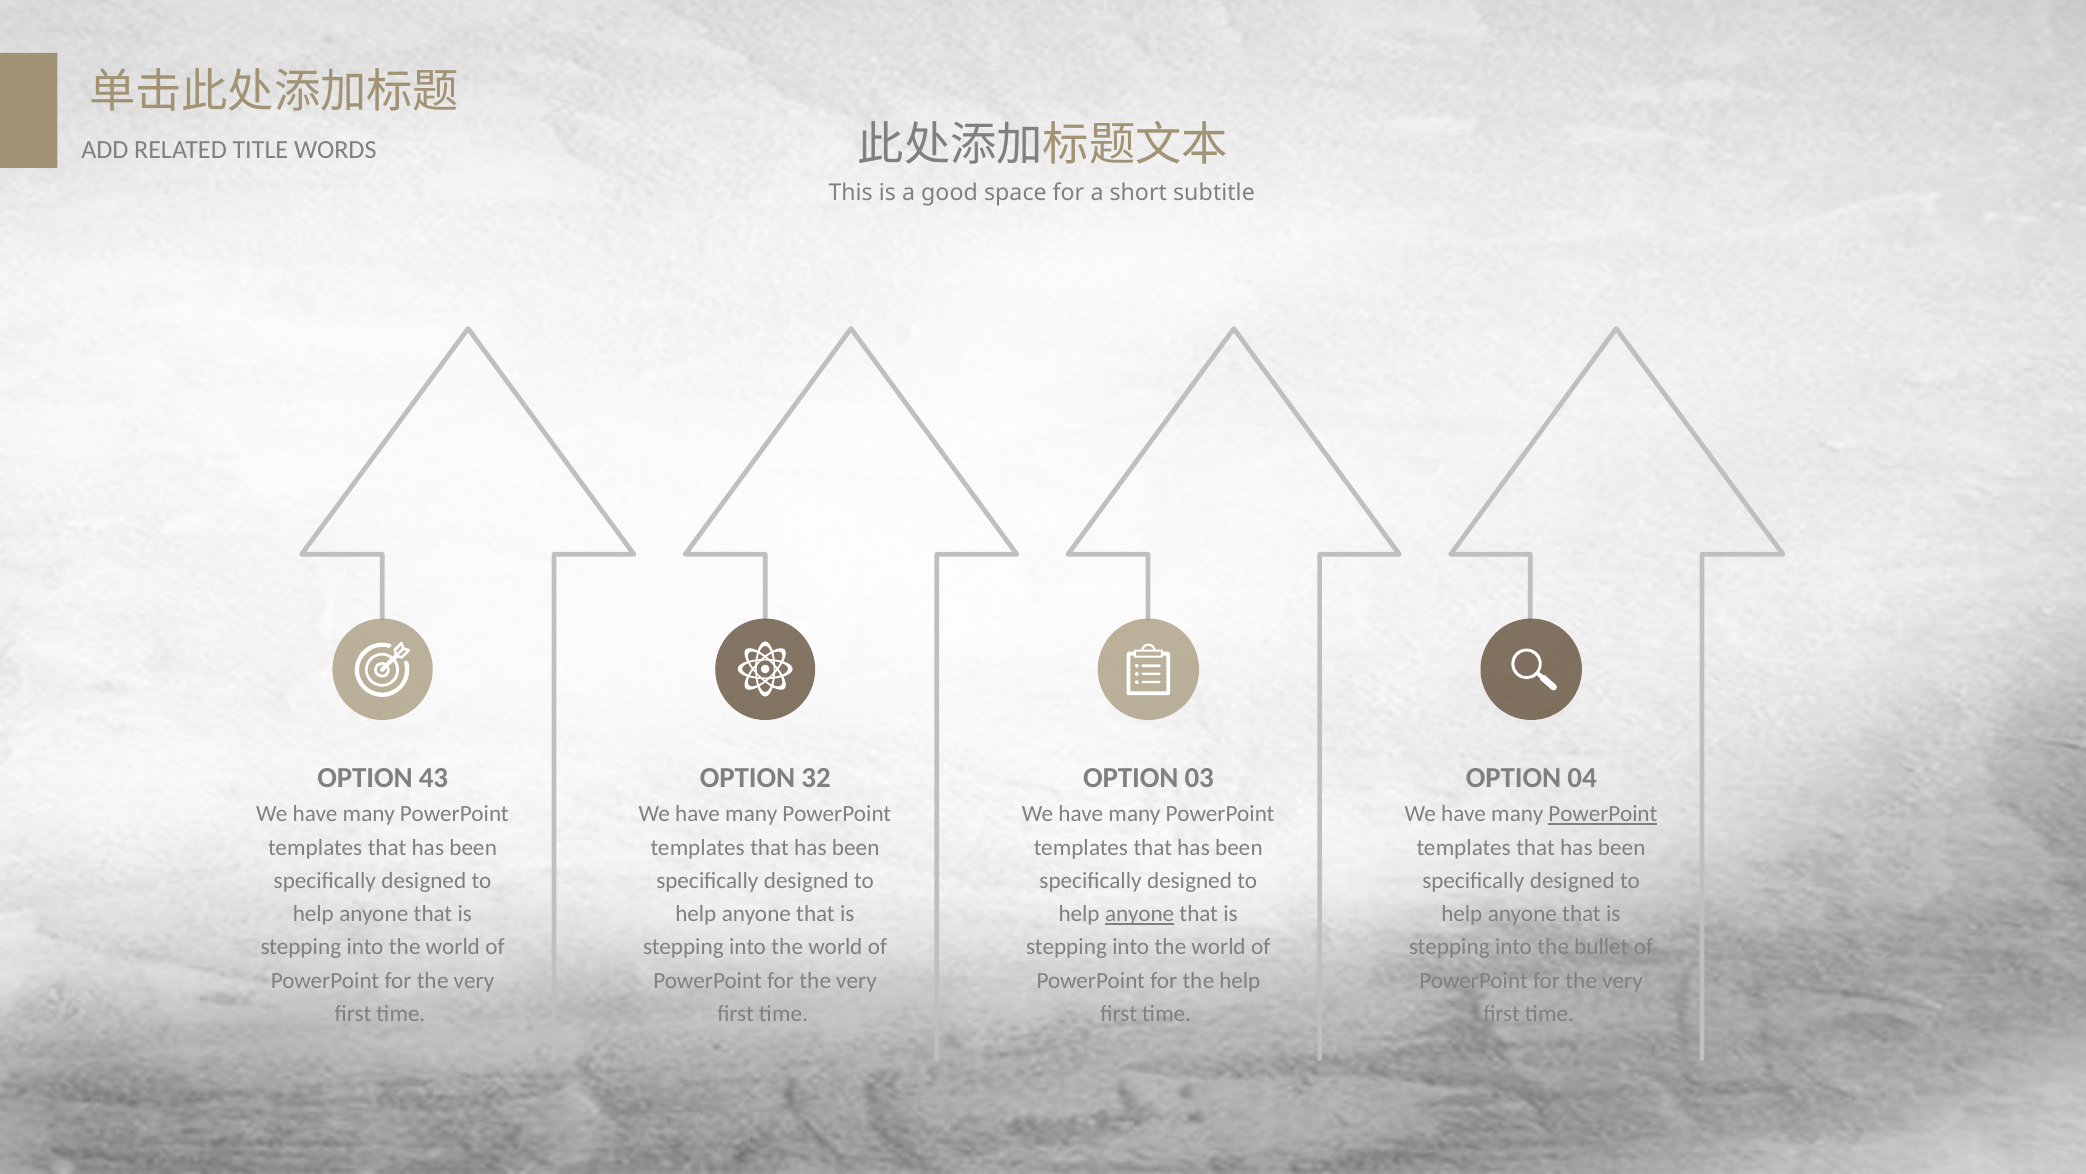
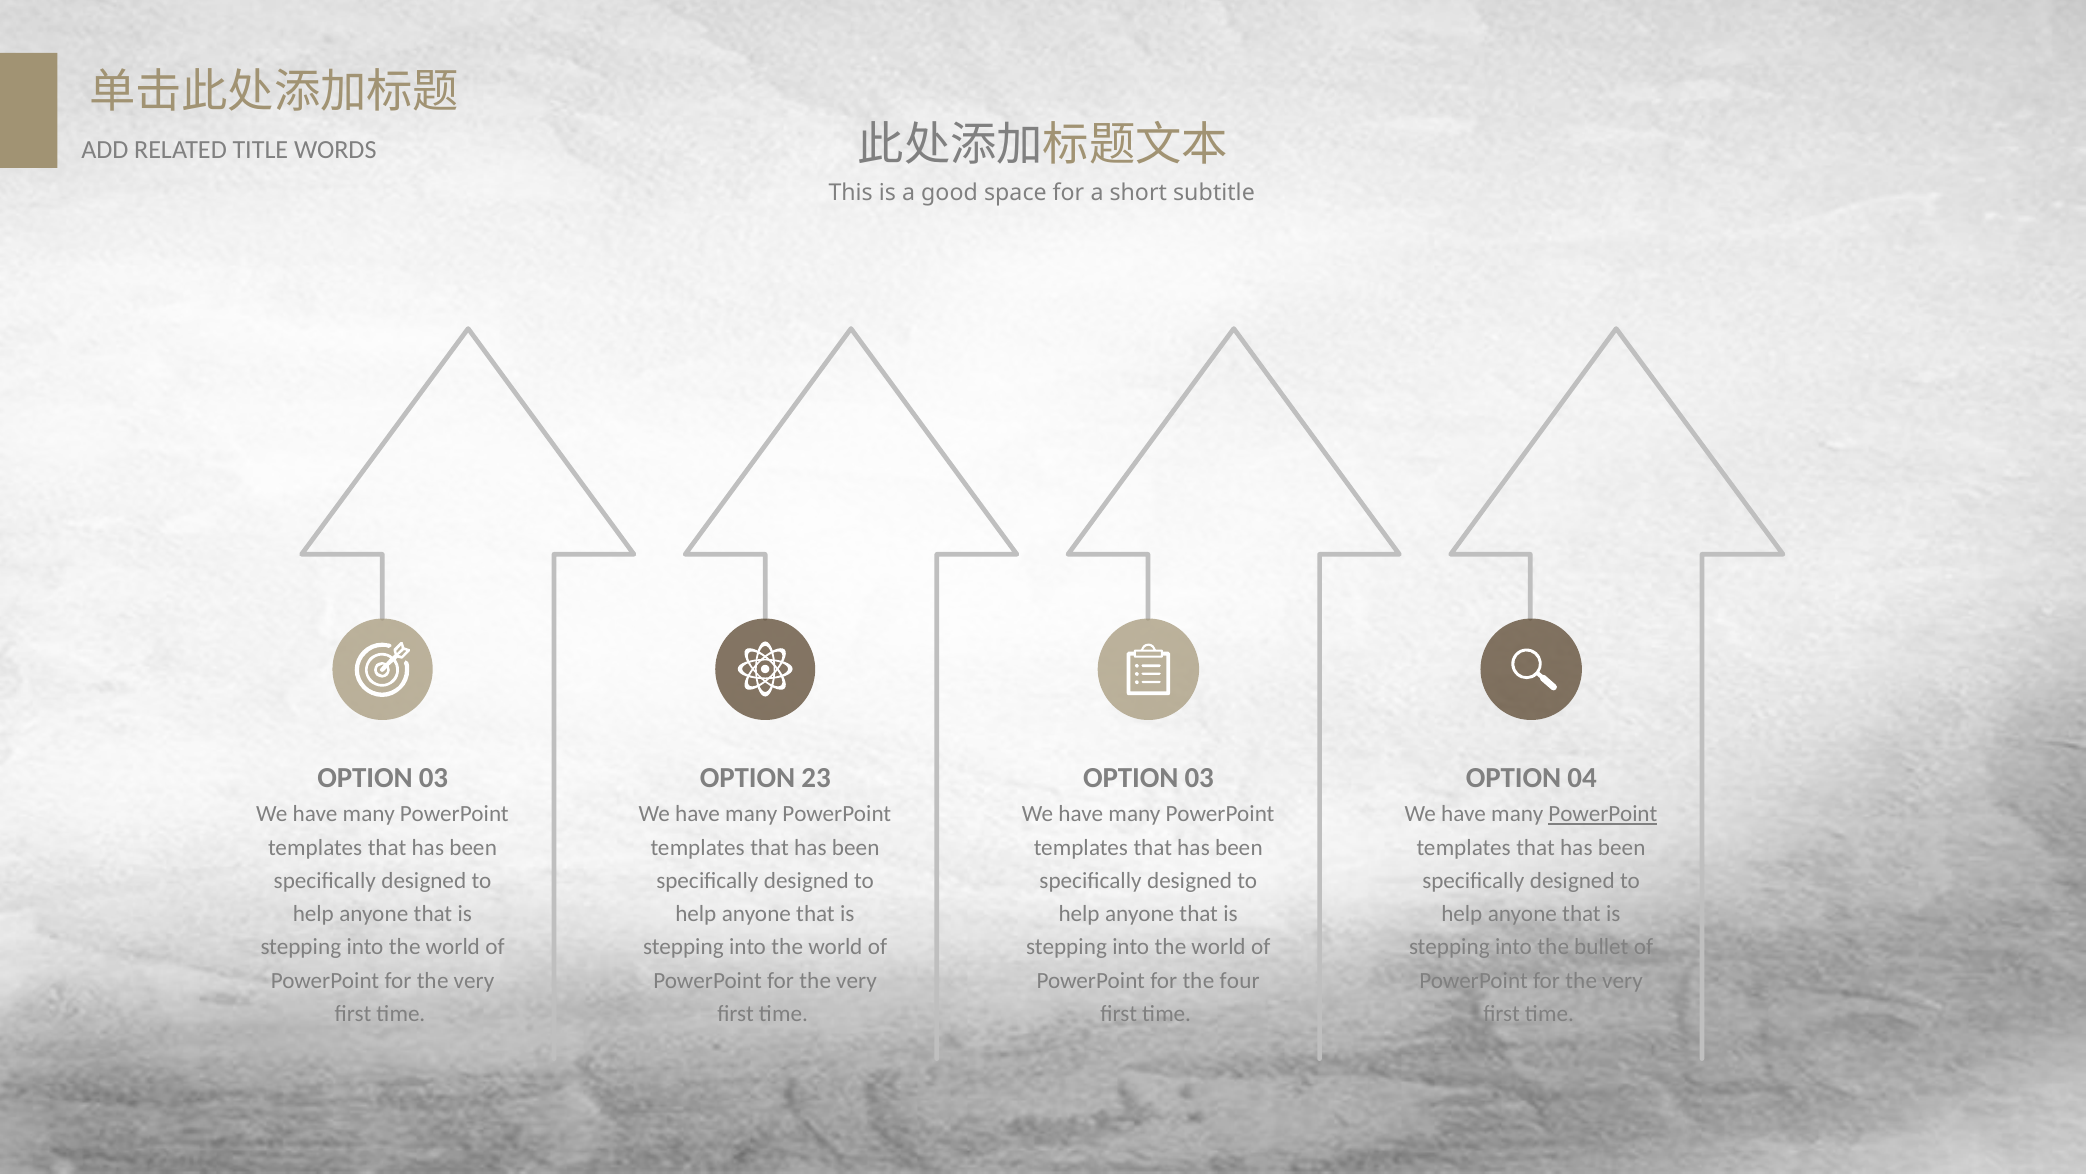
43 at (433, 778): 43 -> 03
32: 32 -> 23
anyone at (1140, 914) underline: present -> none
the help: help -> four
